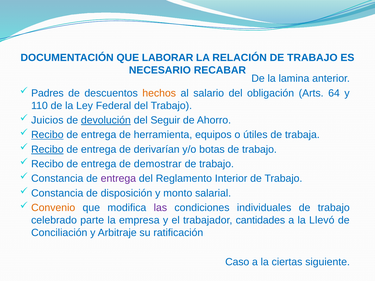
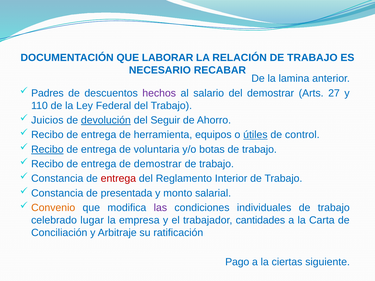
hechos colour: orange -> purple
del obligación: obligación -> demostrar
64: 64 -> 27
Recibo at (47, 135) underline: present -> none
útiles underline: none -> present
trabaja: trabaja -> control
derivarían: derivarían -> voluntaria
entrega at (118, 179) colour: purple -> red
disposición: disposición -> presentada
parte: parte -> lugar
Llevó: Llevó -> Carta
Caso: Caso -> Pago
